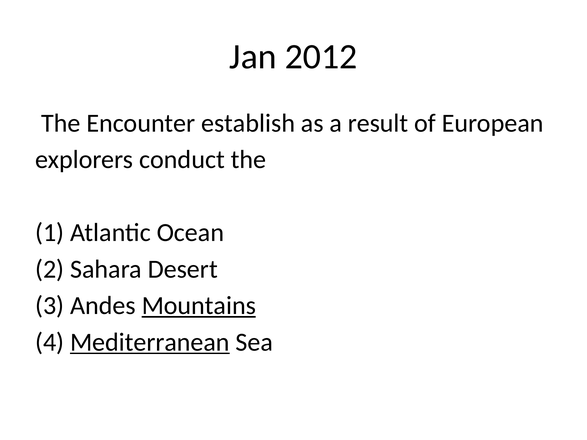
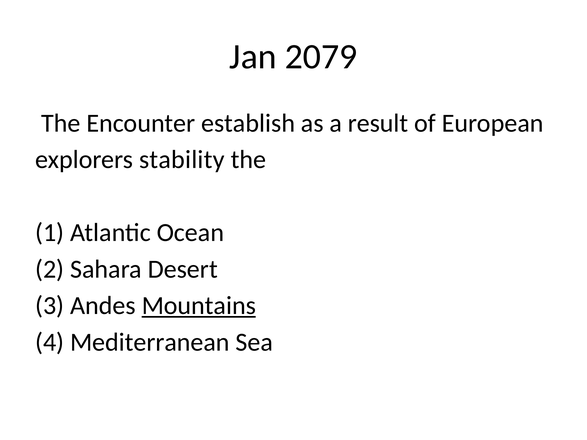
2012: 2012 -> 2079
conduct: conduct -> stability
Mediterranean underline: present -> none
